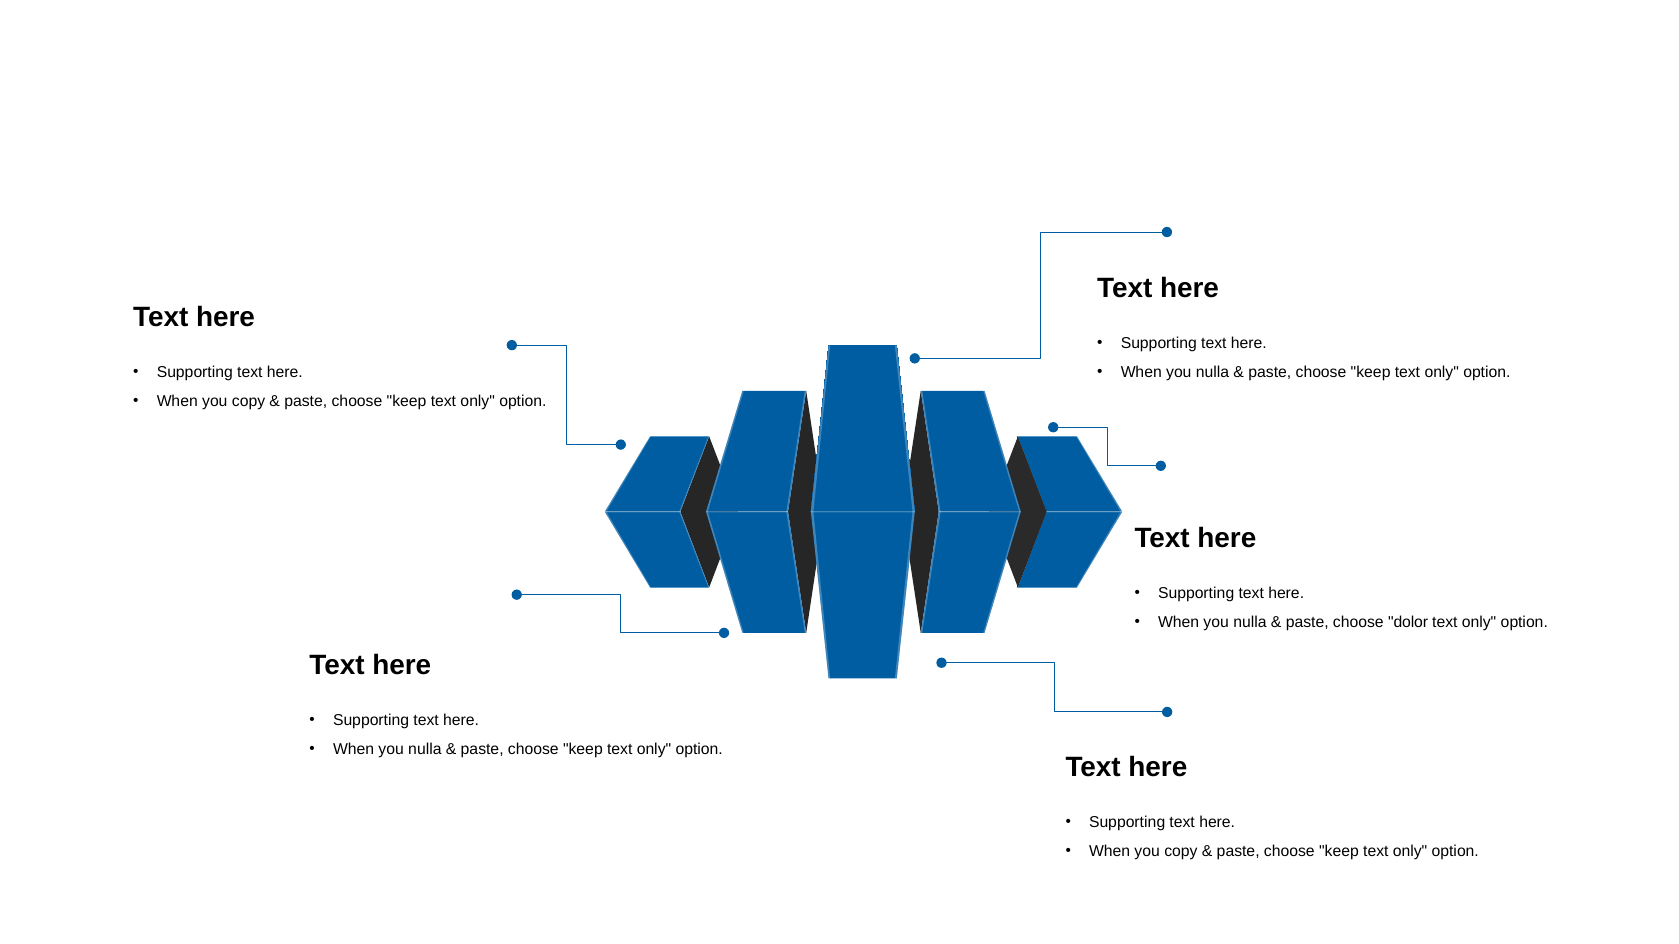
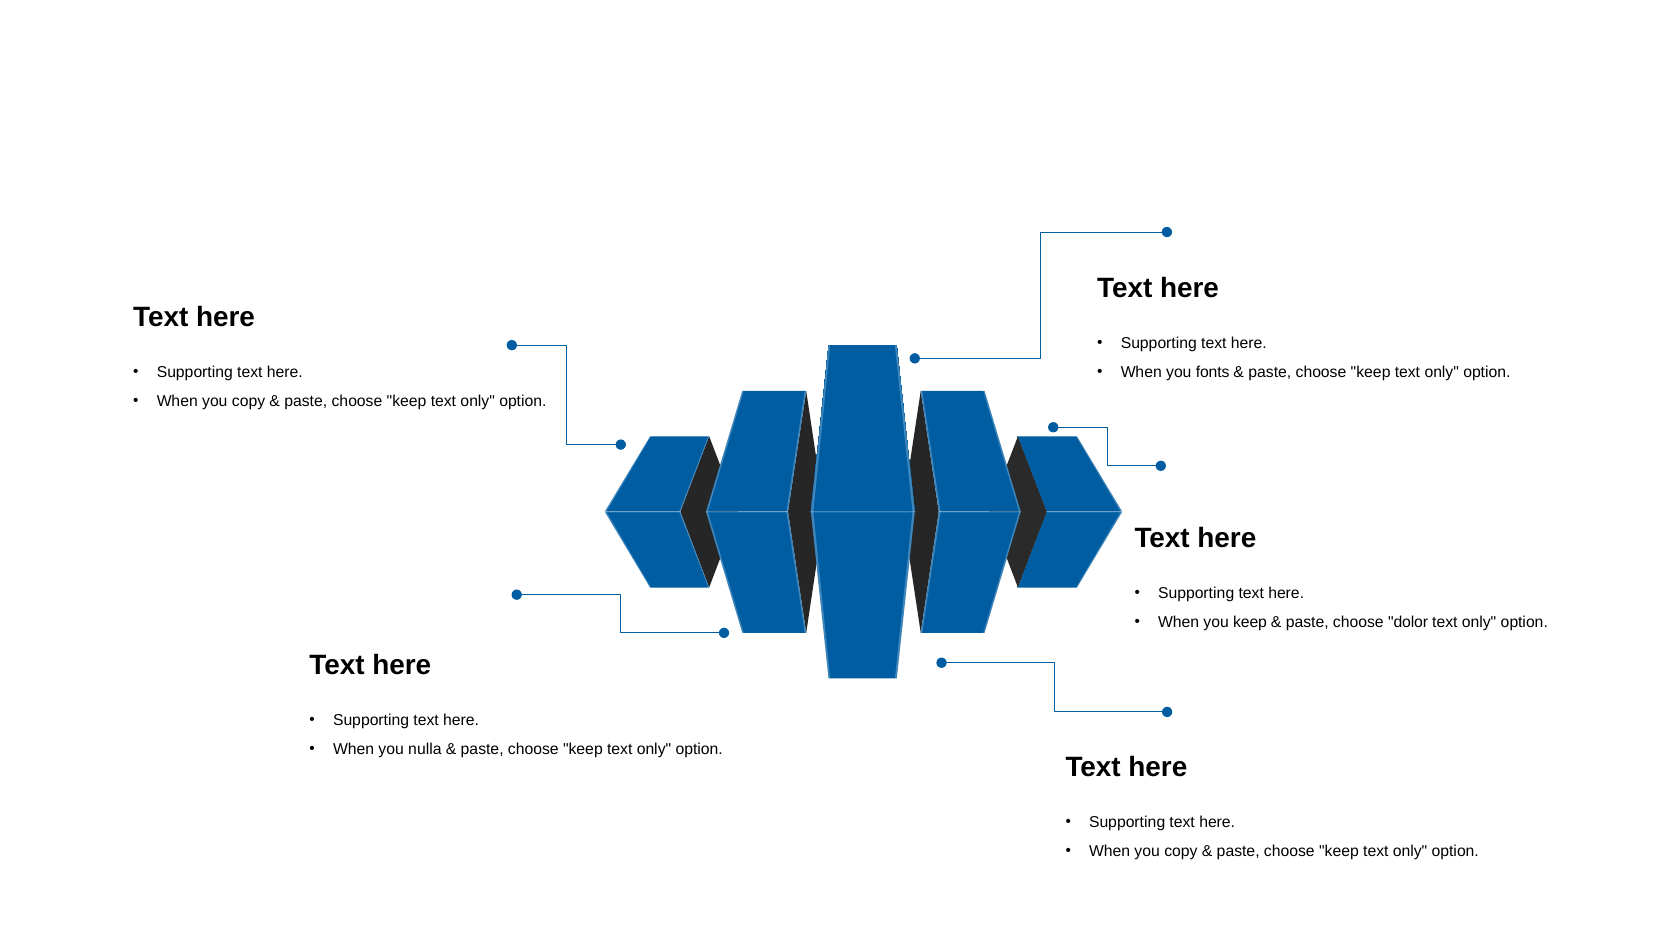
nulla at (1213, 372): nulla -> fonts
nulla at (1250, 622): nulla -> keep
